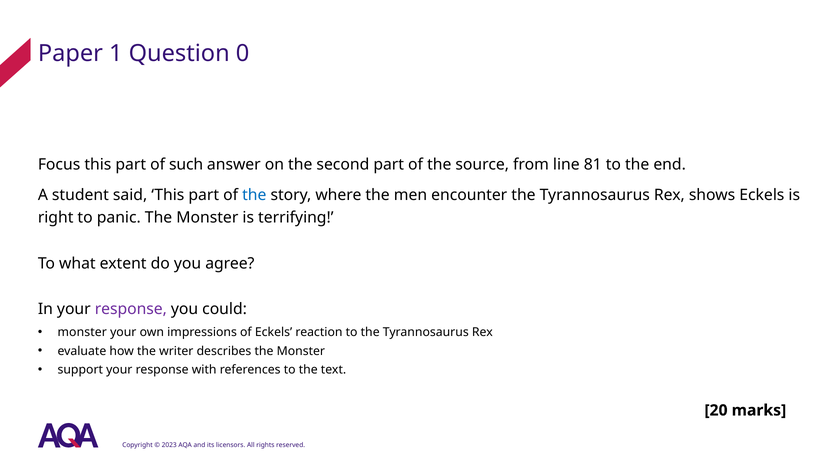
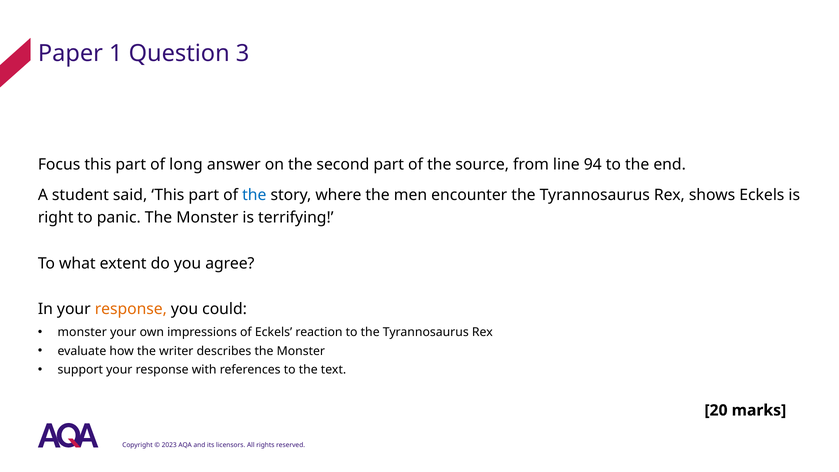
0: 0 -> 3
such: such -> long
81: 81 -> 94
response at (131, 309) colour: purple -> orange
